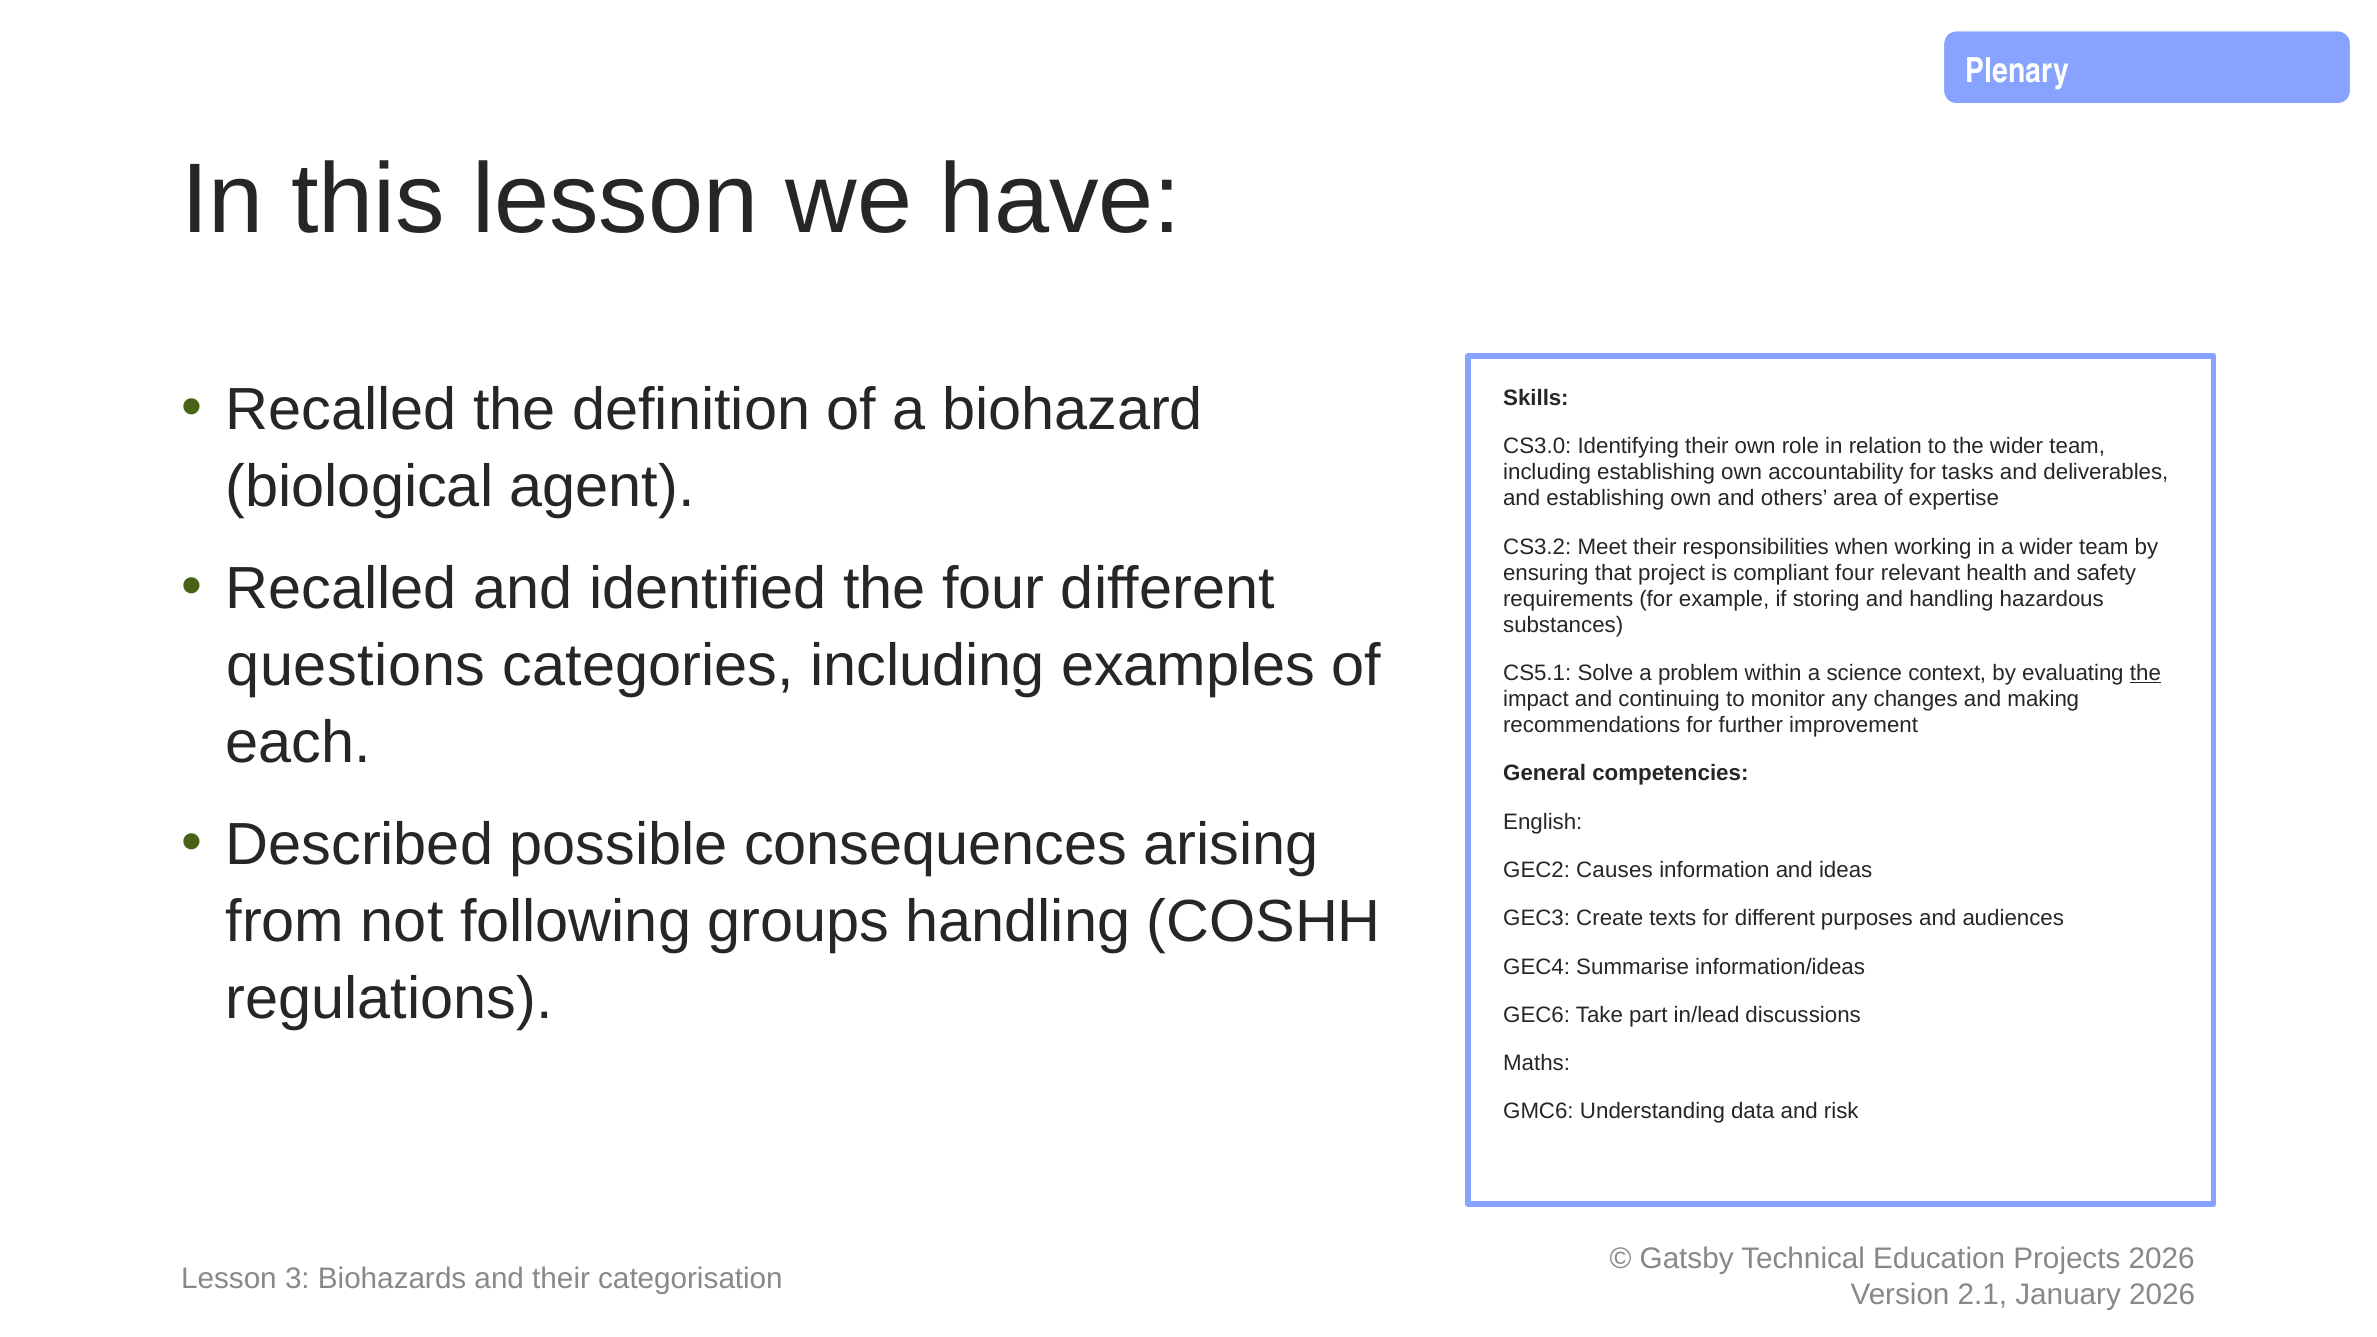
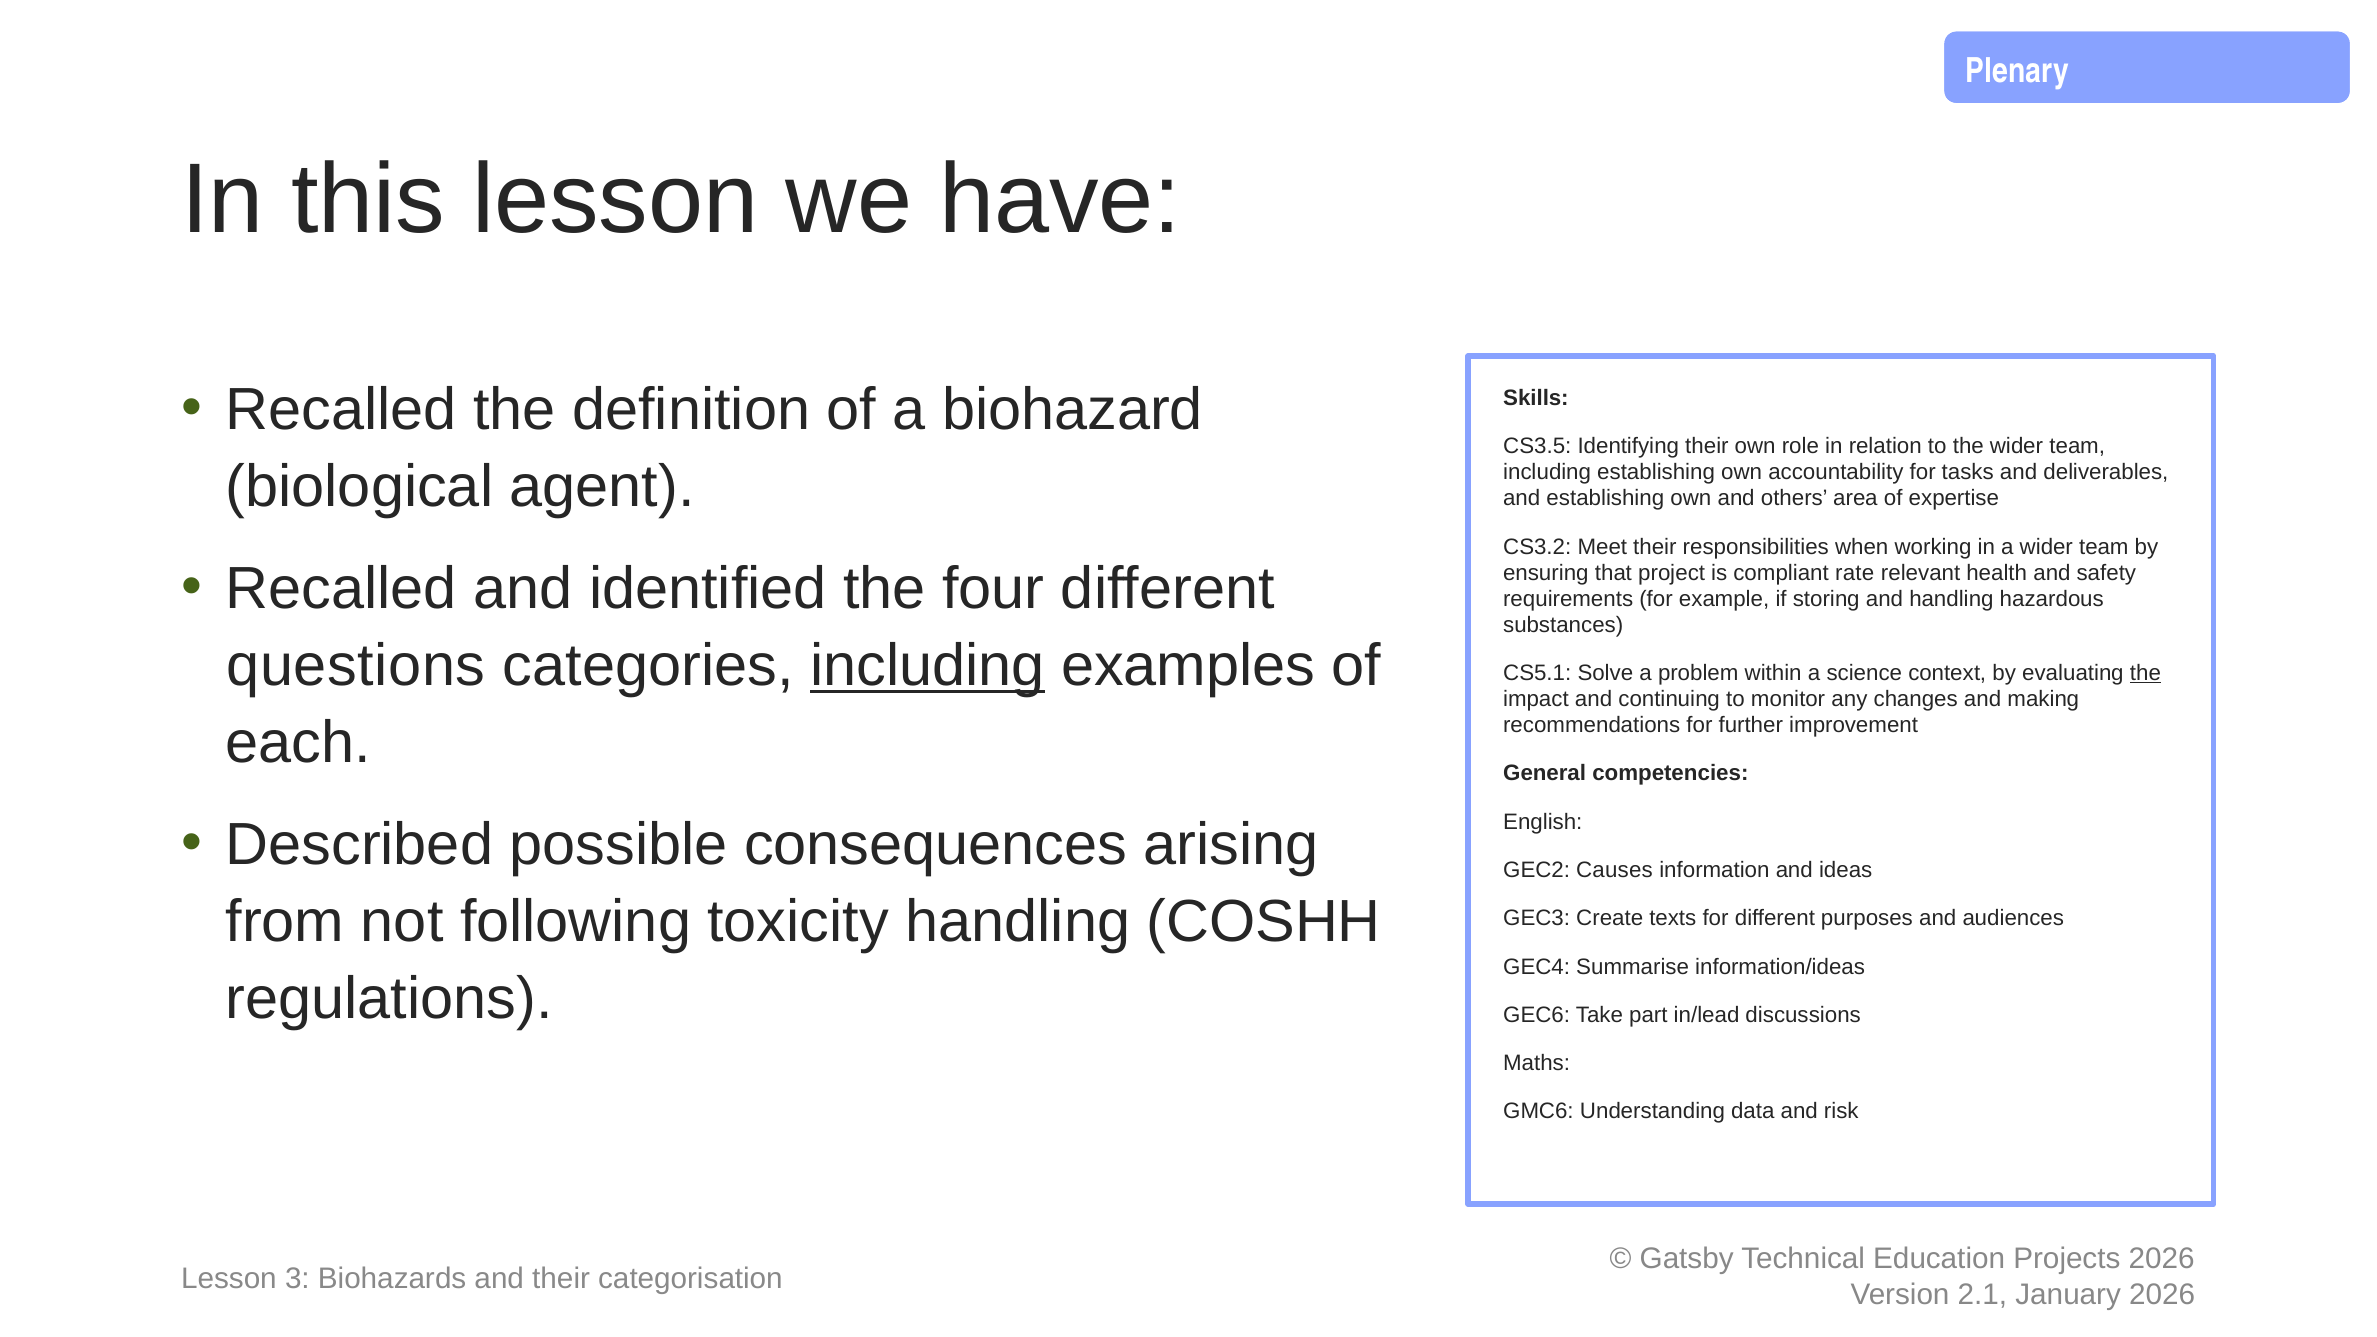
CS3.0: CS3.0 -> CS3.5
compliant four: four -> rate
including at (927, 666) underline: none -> present
groups: groups -> toxicity
